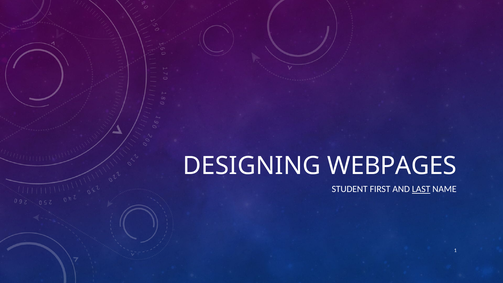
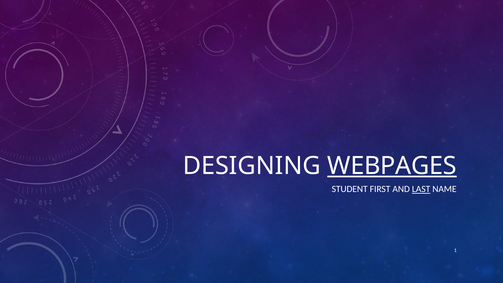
WEBPAGES underline: none -> present
